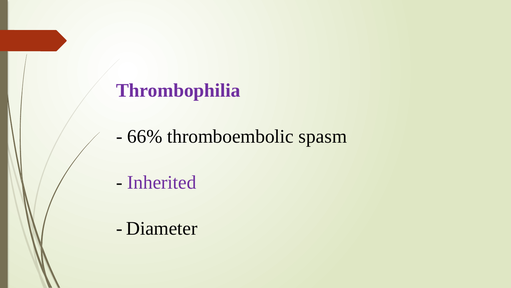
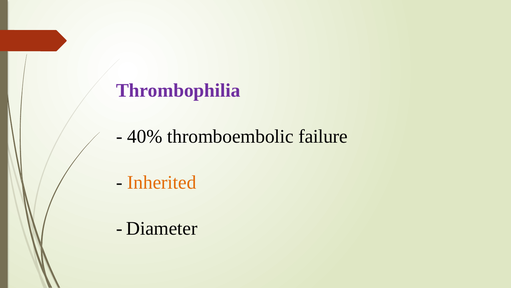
66%: 66% -> 40%
spasm: spasm -> failure
Inherited colour: purple -> orange
